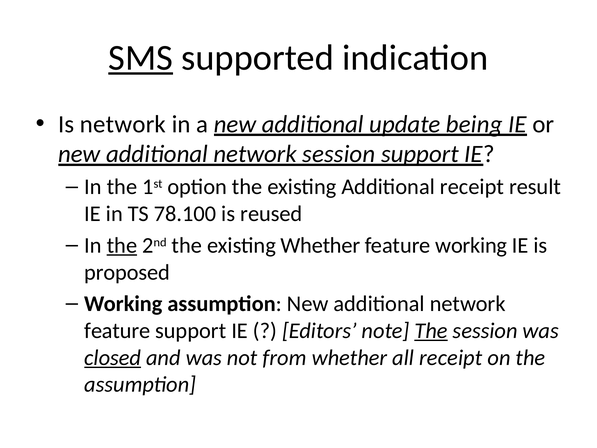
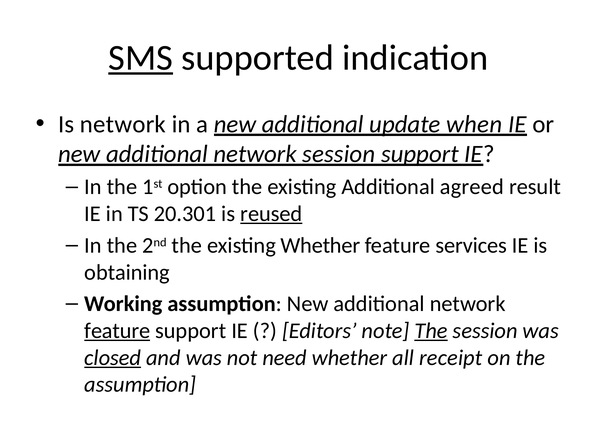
being: being -> when
Additional receipt: receipt -> agreed
78.100: 78.100 -> 20.301
reused underline: none -> present
the at (122, 245) underline: present -> none
feature working: working -> services
proposed: proposed -> obtaining
feature at (117, 331) underline: none -> present
from: from -> need
